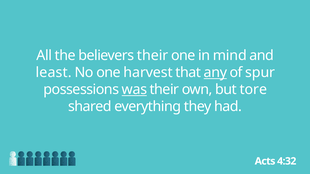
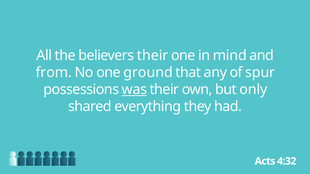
least: least -> from
harvest: harvest -> ground
any underline: present -> none
tore: tore -> only
